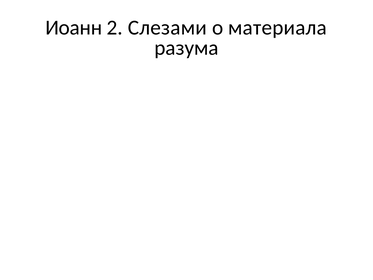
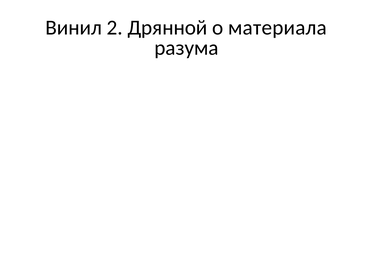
Иоанн: Иоанн -> Винил
Слезами: Слезами -> Дрянной
